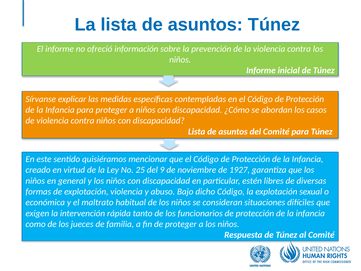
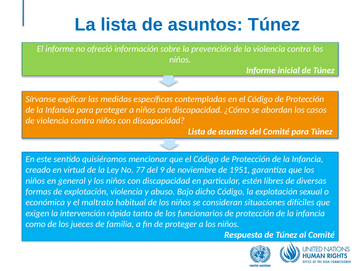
25: 25 -> 77
1927: 1927 -> 1951
